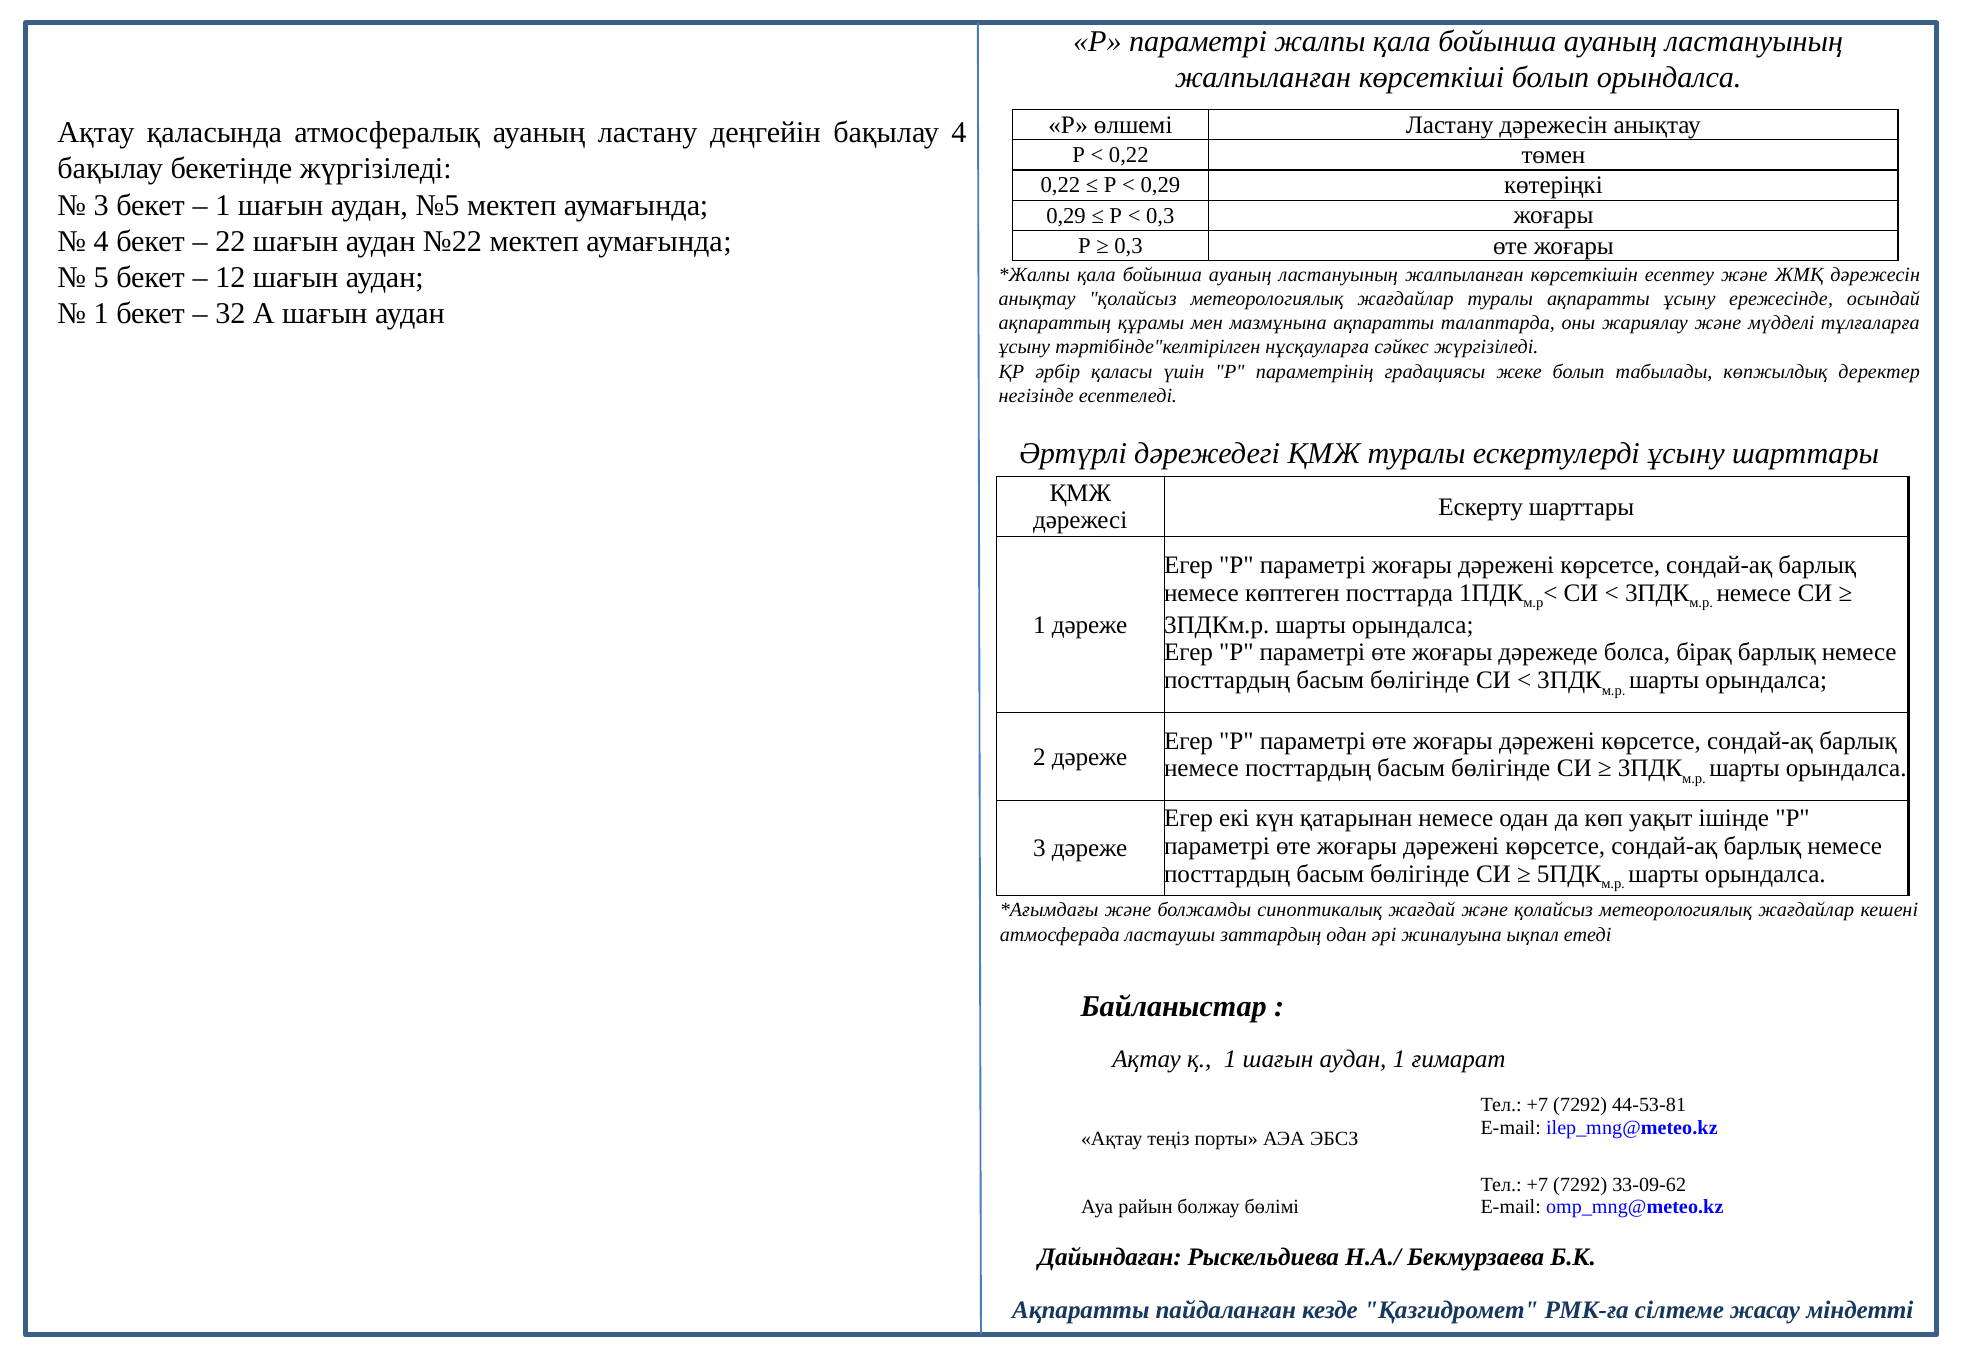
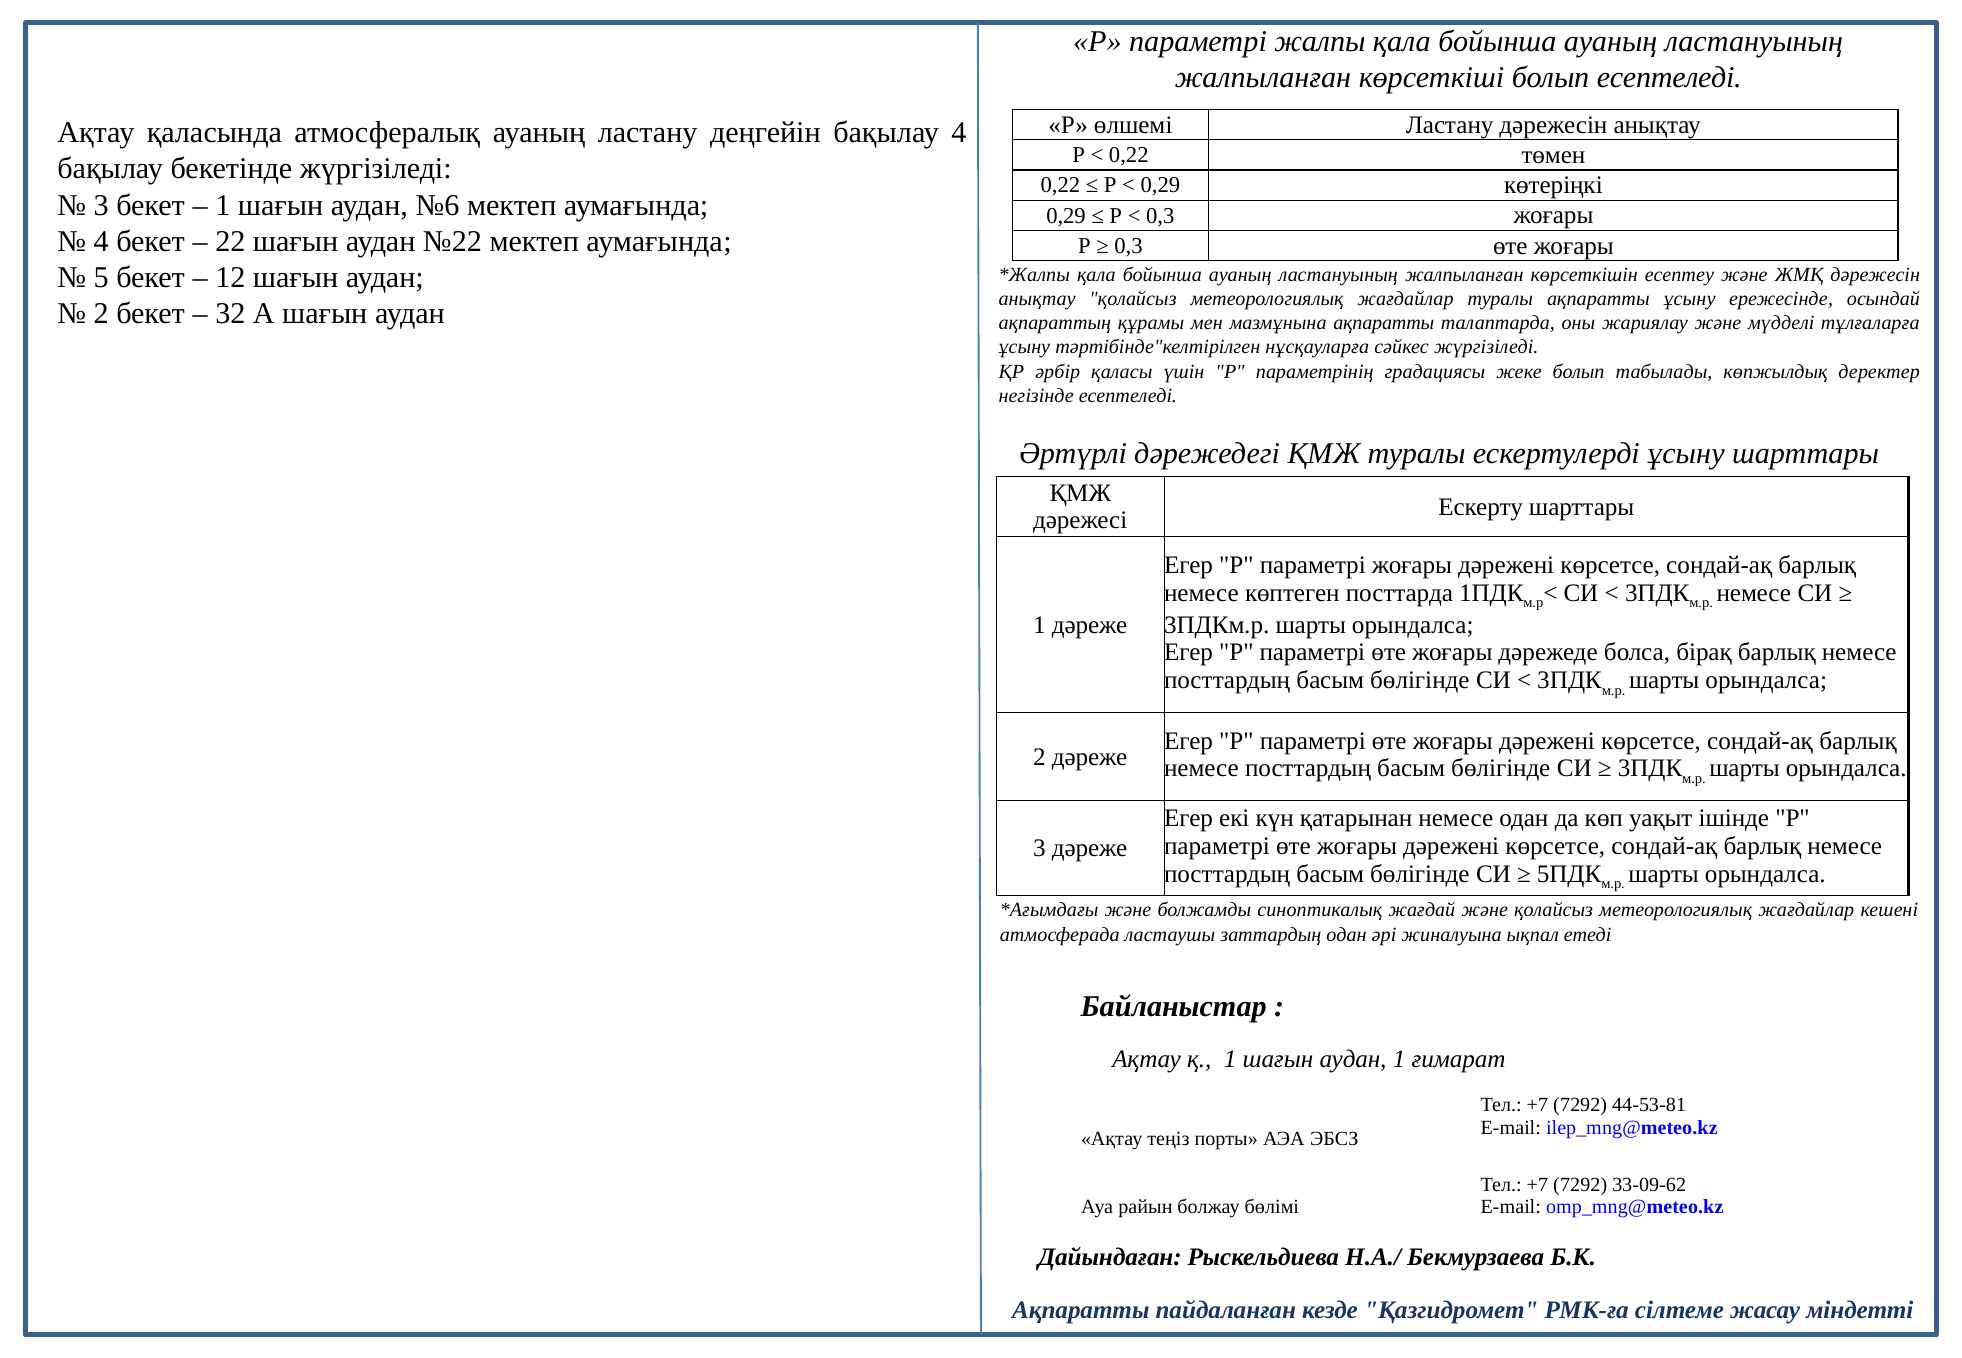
болып орындалса: орындалса -> есептеледі
№5: №5 -> №6
1 at (101, 314): 1 -> 2
